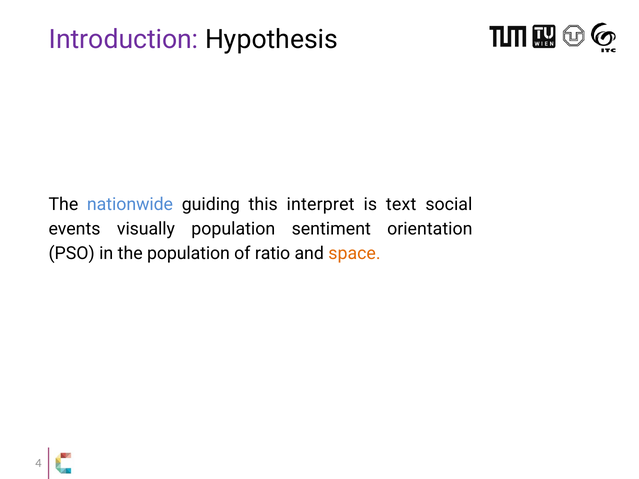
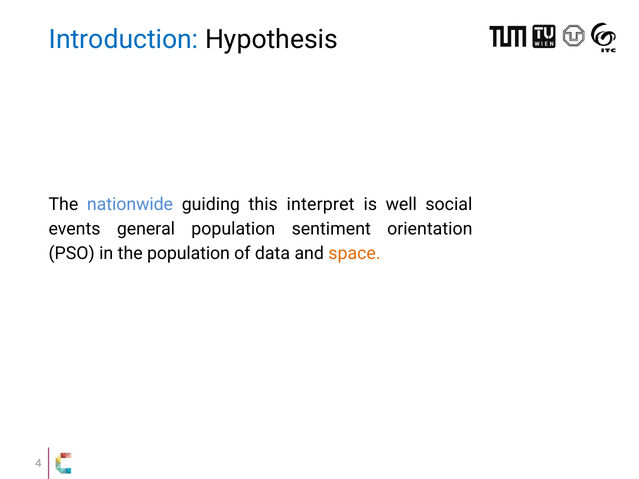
Introduction colour: purple -> blue
text: text -> well
visually: visually -> general
ratio: ratio -> data
